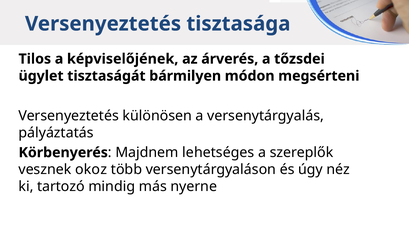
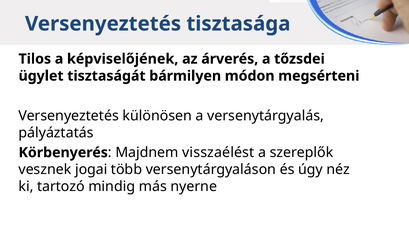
lehetséges: lehetséges -> visszaélést
okoz: okoz -> jogai
